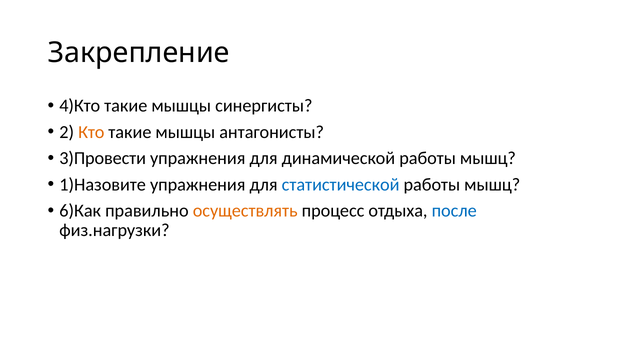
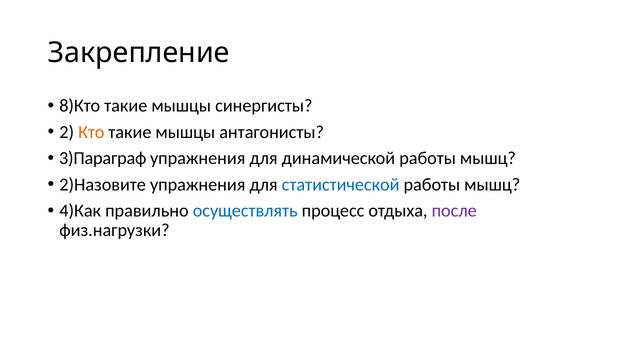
4)Кто: 4)Кто -> 8)Кто
3)Провести: 3)Провести -> 3)Параграф
1)Назовите: 1)Назовите -> 2)Назовите
6)Как: 6)Как -> 4)Как
осуществлять colour: orange -> blue
после colour: blue -> purple
